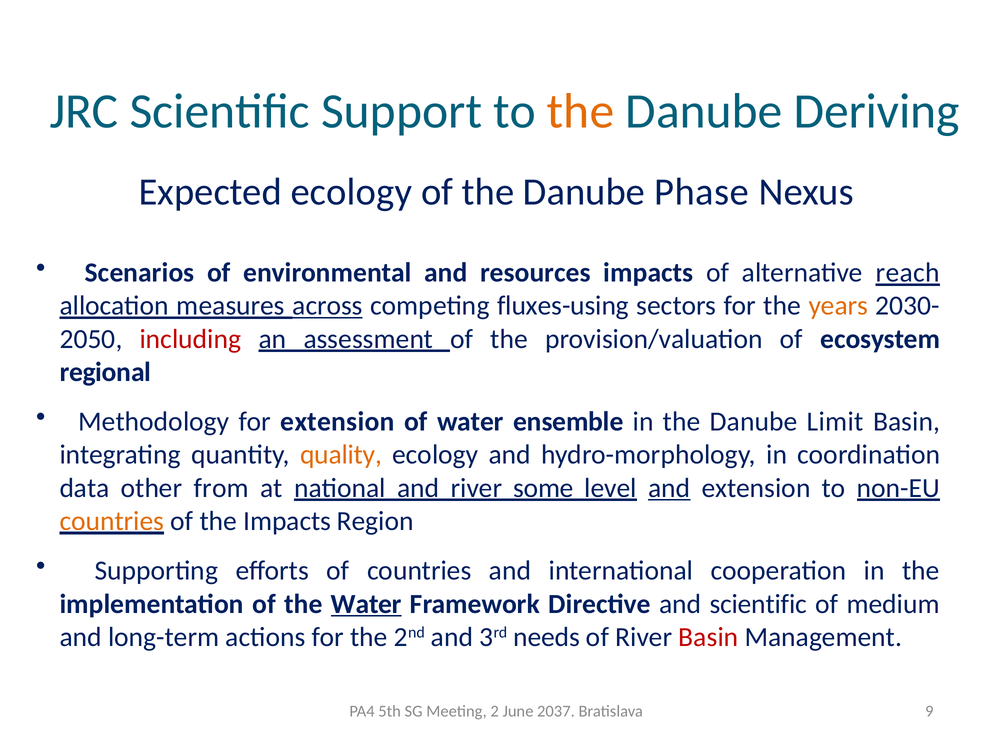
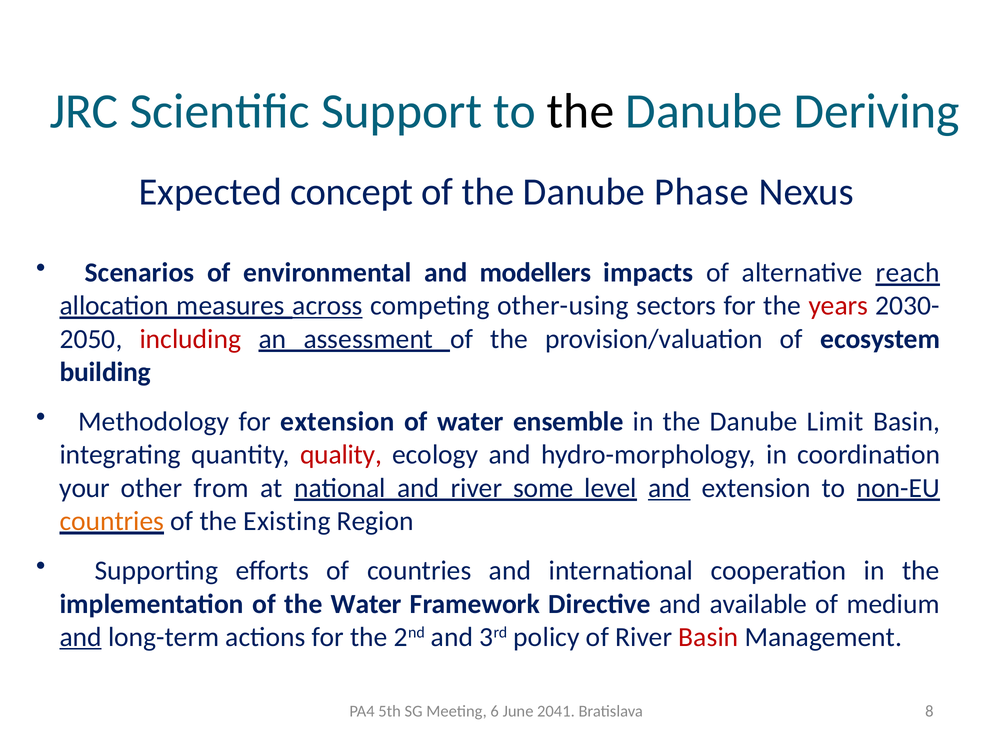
the at (581, 111) colour: orange -> black
Expected ecology: ecology -> concept
resources: resources -> modellers
fluxes-using: fluxes-using -> other-using
years colour: orange -> red
regional: regional -> building
quality colour: orange -> red
data: data -> your
the Impacts: Impacts -> Existing
Water at (366, 604) underline: present -> none
and scientific: scientific -> available
and at (81, 637) underline: none -> present
needs: needs -> policy
2: 2 -> 6
2037: 2037 -> 2041
9: 9 -> 8
